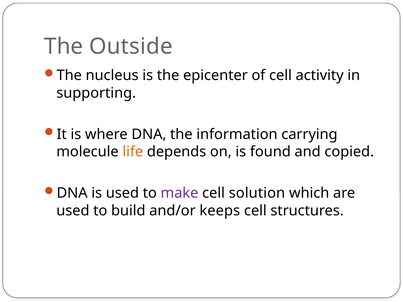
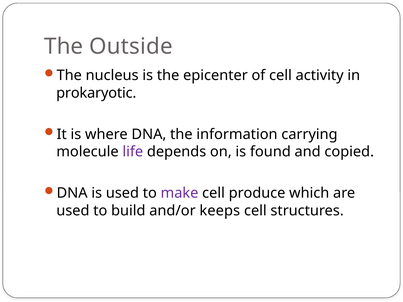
supporting: supporting -> prokaryotic
life colour: orange -> purple
solution: solution -> produce
